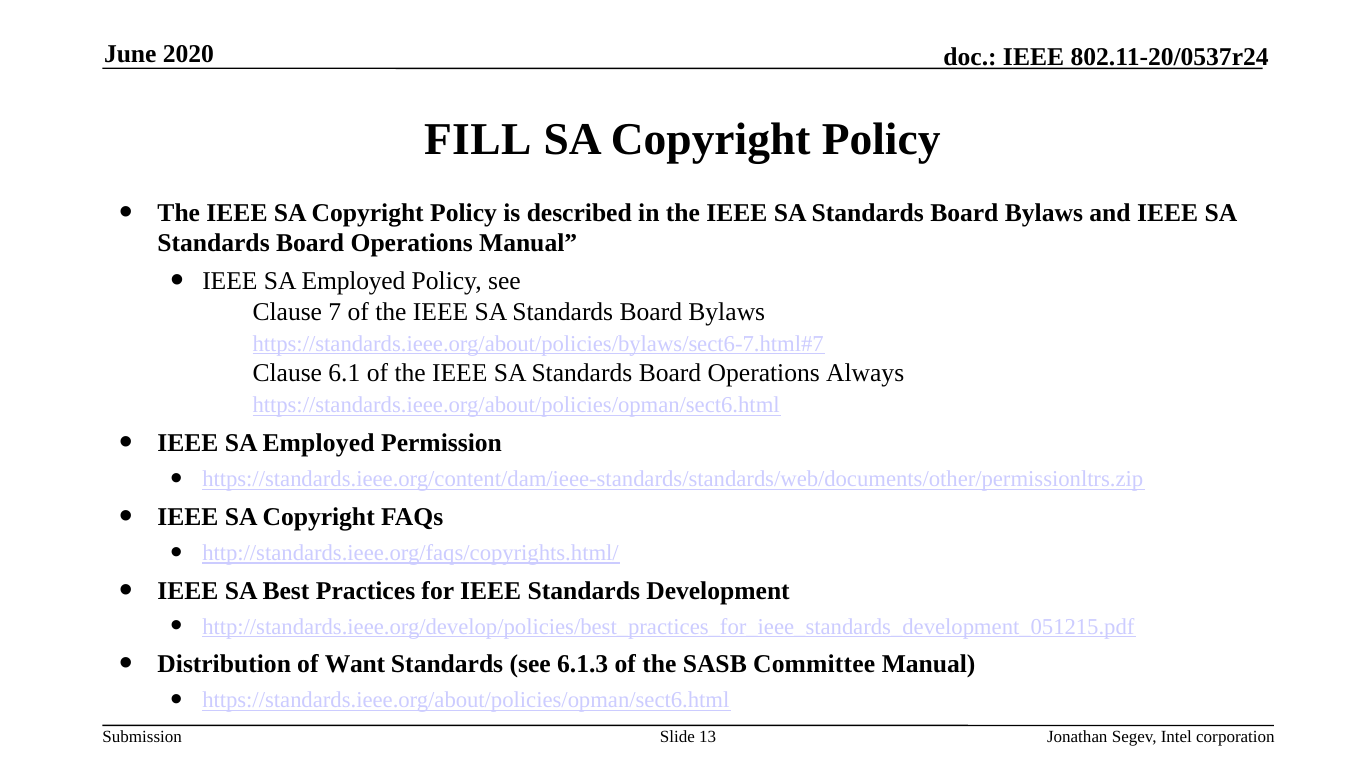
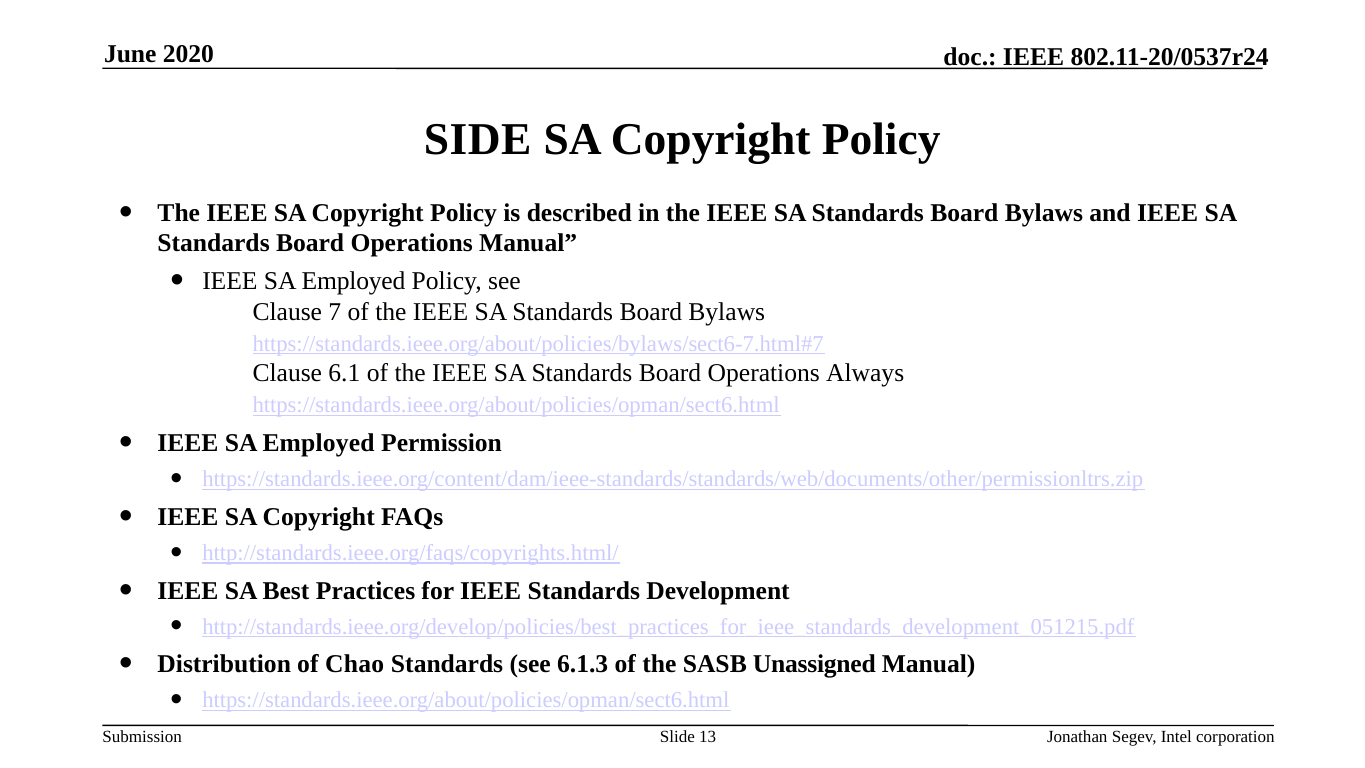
FILL: FILL -> SIDE
Want: Want -> Chao
Committee: Committee -> Unassigned
